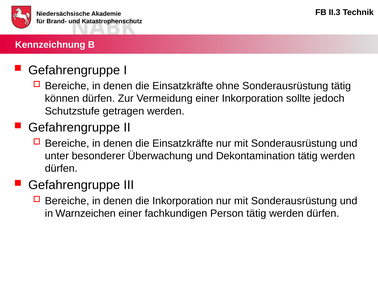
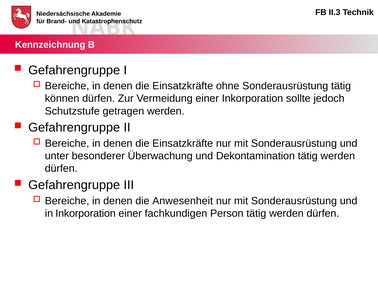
die Inkorporation: Inkorporation -> Anwesenheit
in Warnzeichen: Warnzeichen -> Inkorporation
